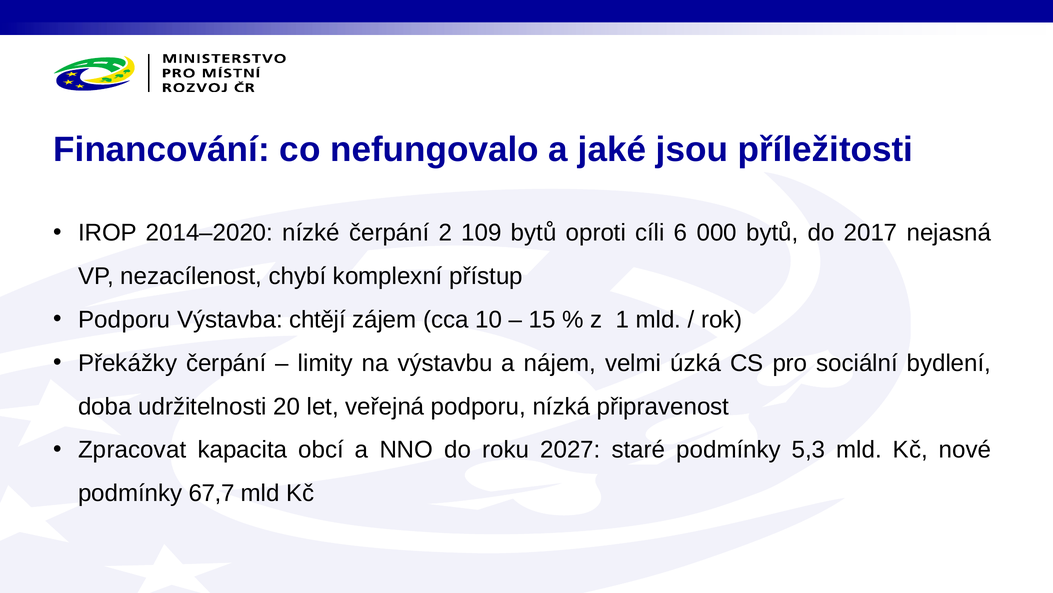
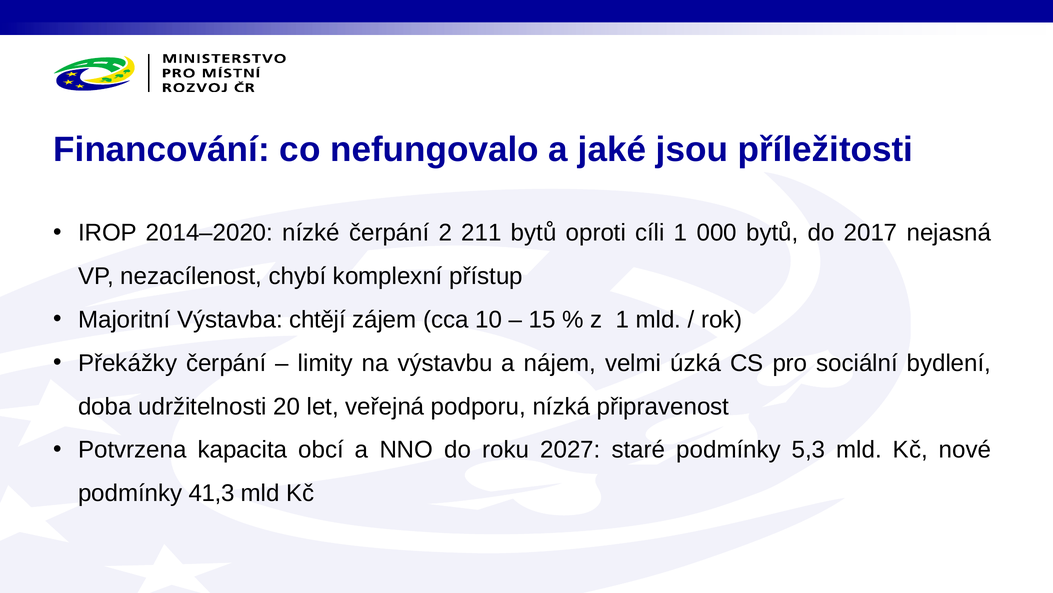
109: 109 -> 211
cíli 6: 6 -> 1
Podporu at (124, 319): Podporu -> Majoritní
Zpracovat: Zpracovat -> Potvrzena
67,7: 67,7 -> 41,3
